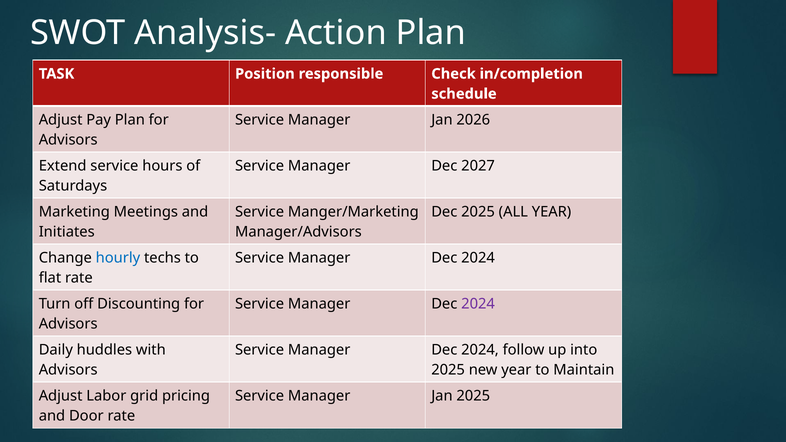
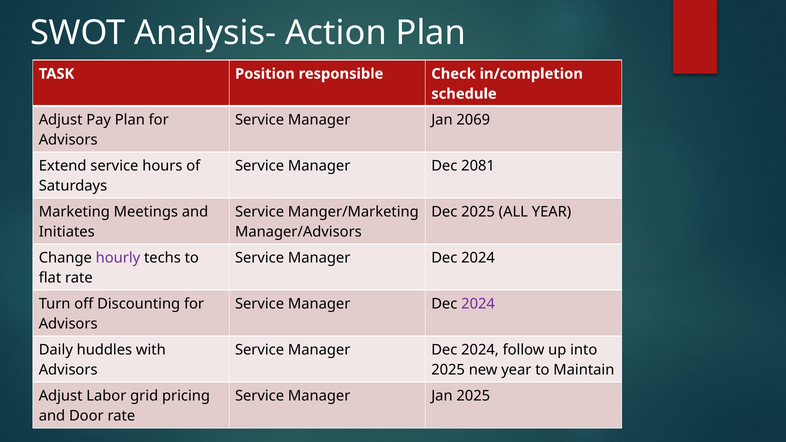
2026: 2026 -> 2069
2027: 2027 -> 2081
hourly colour: blue -> purple
